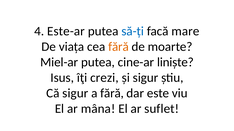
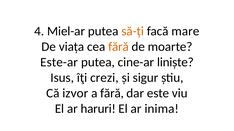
Este-ar: Este-ar -> Miel-ar
să-ți colour: blue -> orange
Miel-ar: Miel-ar -> Este-ar
Că sigur: sigur -> izvor
mâna: mâna -> haruri
suflet: suflet -> inima
